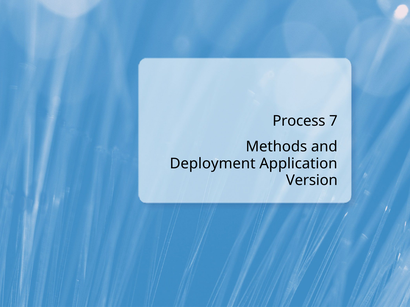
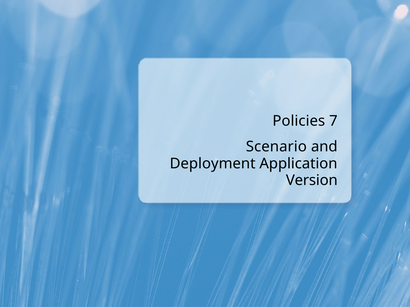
Process: Process -> Policies
Methods: Methods -> Scenario
